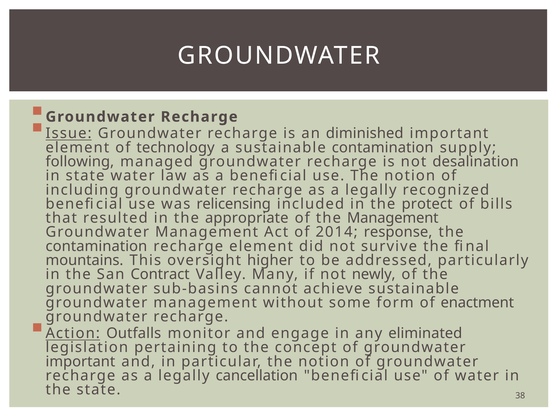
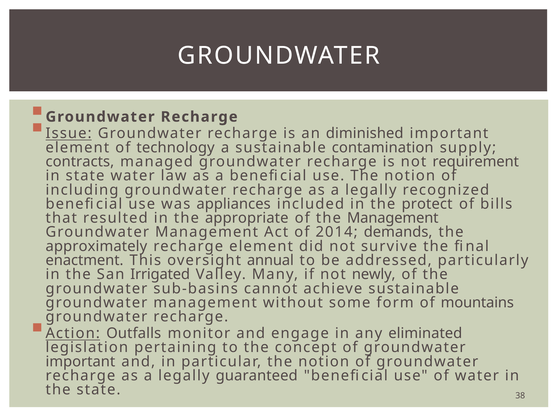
following: following -> contracts
desalination: desalination -> requirement
relicensing: relicensing -> appliances
response: response -> demands
contamination at (96, 247): contamination -> approximately
mountains: mountains -> enactment
higher: higher -> annual
Contract: Contract -> Irrigated
enactment: enactment -> mountains
cancellation: cancellation -> guaranteed
